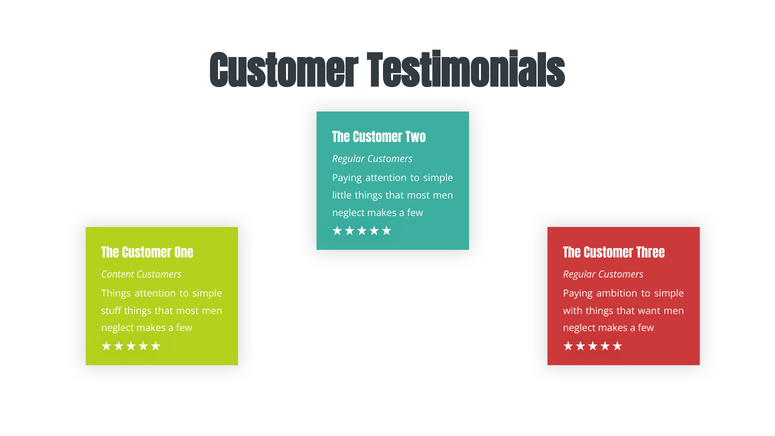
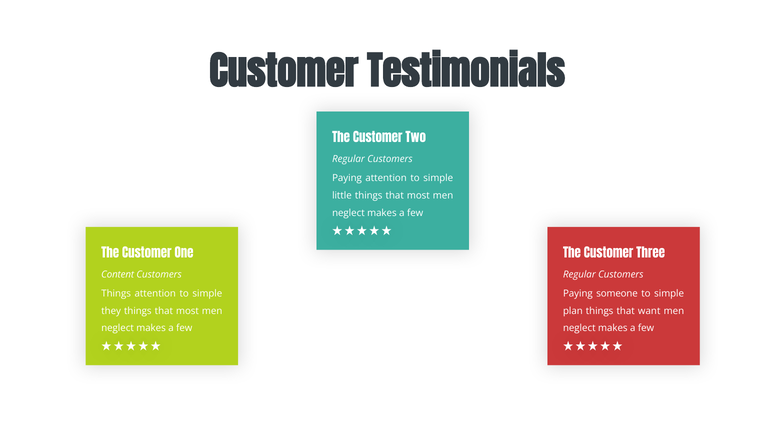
ambition: ambition -> someone
stuff: stuff -> they
with: with -> plan
